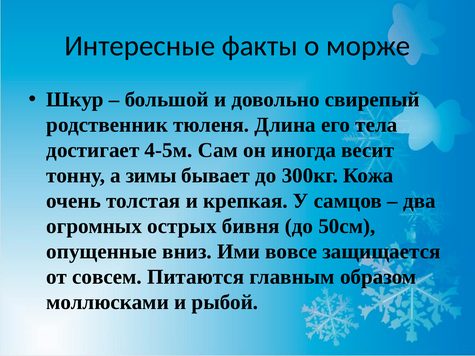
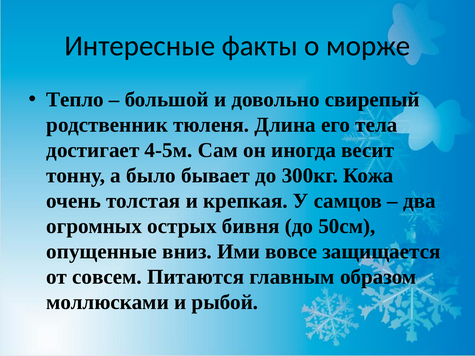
Шкур: Шкур -> Тепло
зимы: зимы -> было
